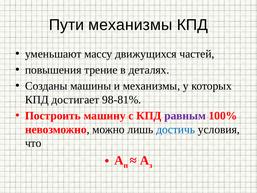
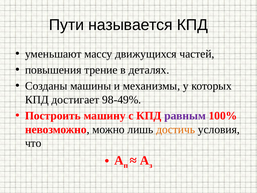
Пути механизмы: механизмы -> называется
98-81%: 98-81% -> 98-49%
достичь colour: blue -> orange
